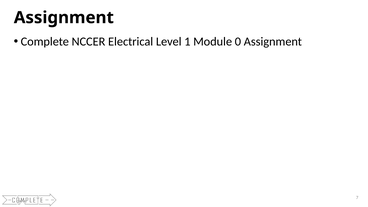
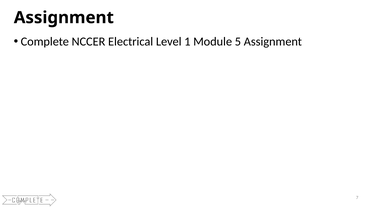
0: 0 -> 5
